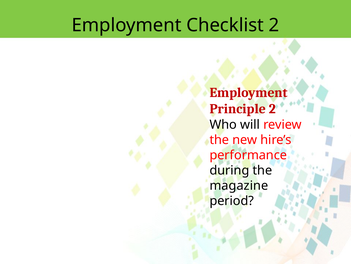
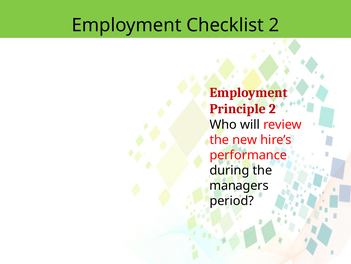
magazine: magazine -> managers
